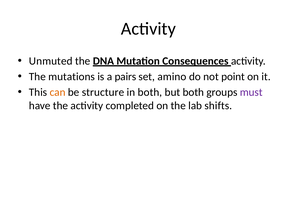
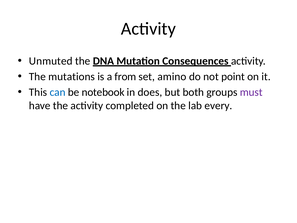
pairs: pairs -> from
can colour: orange -> blue
structure: structure -> notebook
in both: both -> does
shifts: shifts -> every
